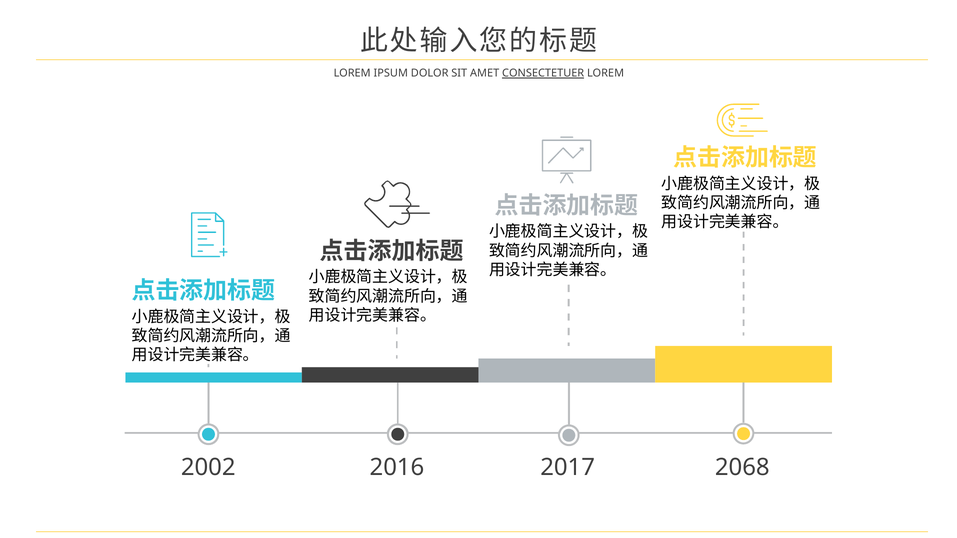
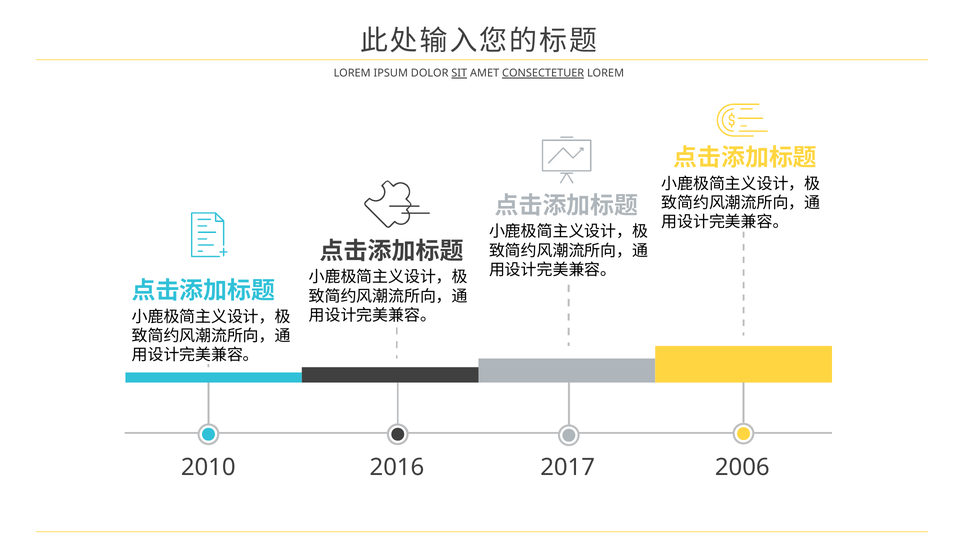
SIT underline: none -> present
2002: 2002 -> 2010
2068: 2068 -> 2006
